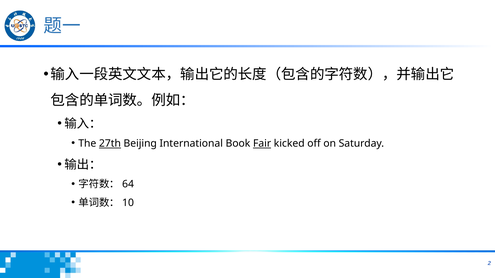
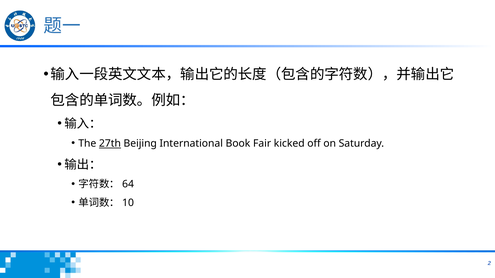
Fair underline: present -> none
